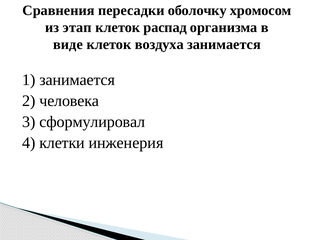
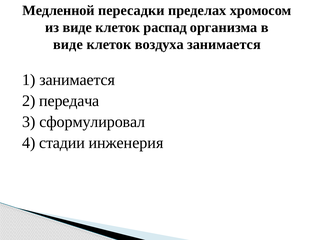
Сравнения: Сравнения -> Медленной
оболочку: оболочку -> пределах
из этап: этап -> виде
человека: человека -> передача
клетки: клетки -> стадии
